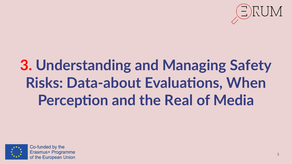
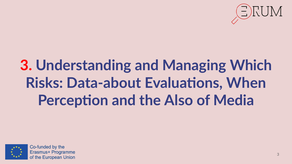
Safety: Safety -> Which
Real: Real -> Also
